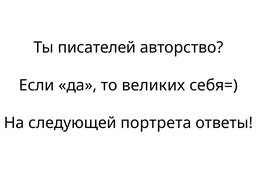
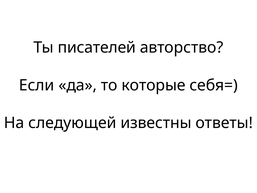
великих: великих -> которые
портрета: портрета -> известны
